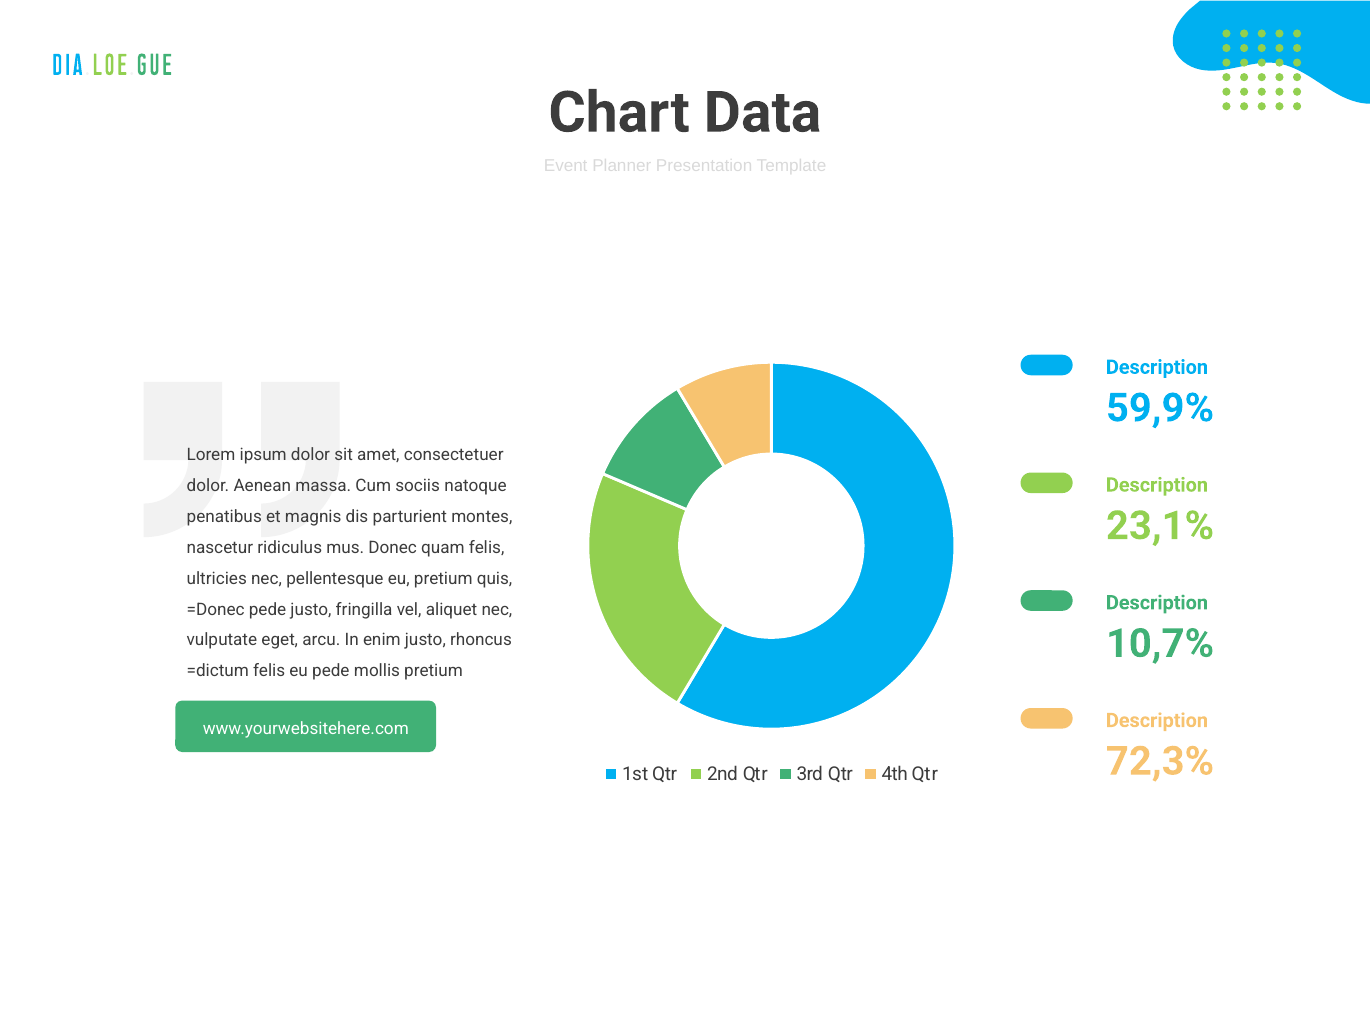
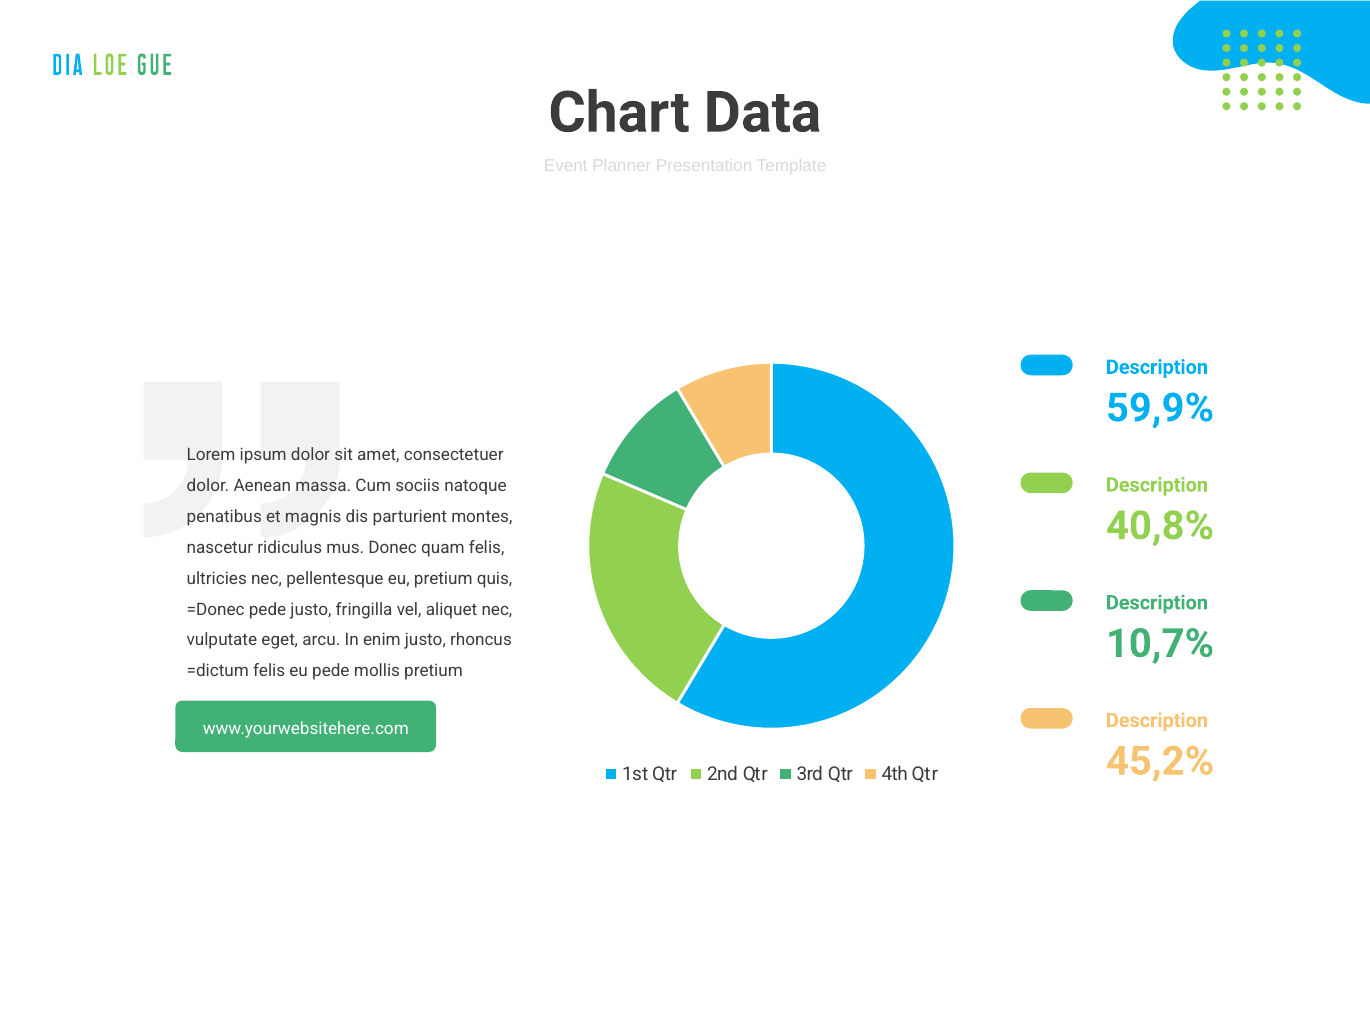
23,1%: 23,1% -> 40,8%
72,3%: 72,3% -> 45,2%
